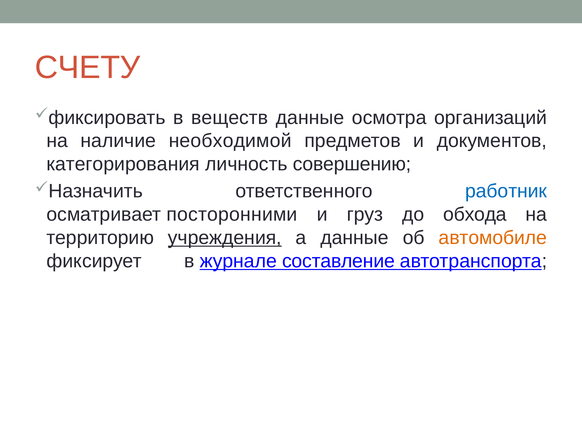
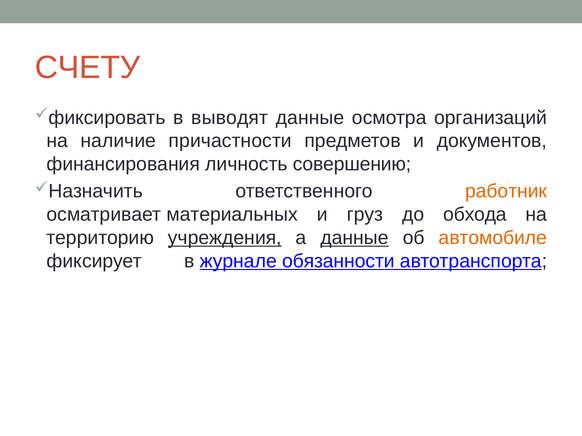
веществ: веществ -> выводят
необходимой: необходимой -> причастности
категорирования: категорирования -> финансирования
работник colour: blue -> orange
посторонними: посторонними -> материальных
данные at (355, 238) underline: none -> present
составление: составление -> обязанности
